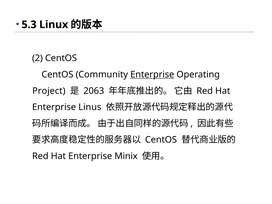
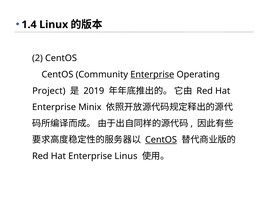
5.3: 5.3 -> 1.4
2063: 2063 -> 2019
Linus: Linus -> Minix
CentOS at (161, 140) underline: none -> present
Minix: Minix -> Linus
